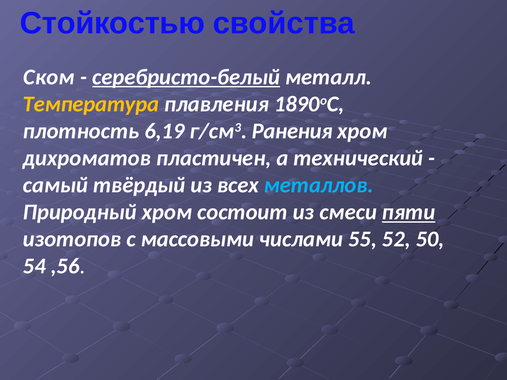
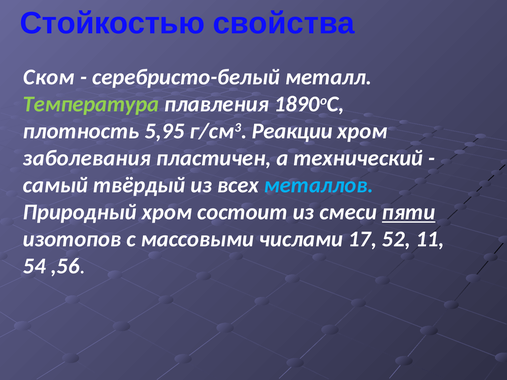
серебристо-белый underline: present -> none
Температура colour: yellow -> light green
6,19: 6,19 -> 5,95
Ранения: Ранения -> Реакции
дихроматов: дихроматов -> заболевания
55: 55 -> 17
50: 50 -> 11
